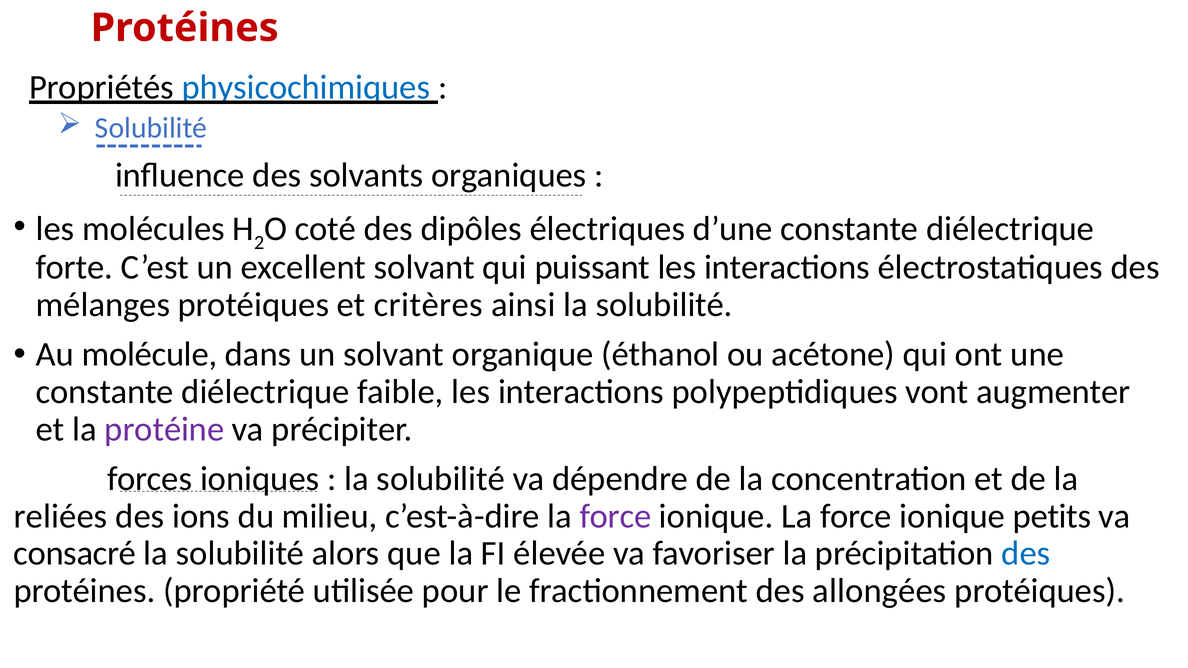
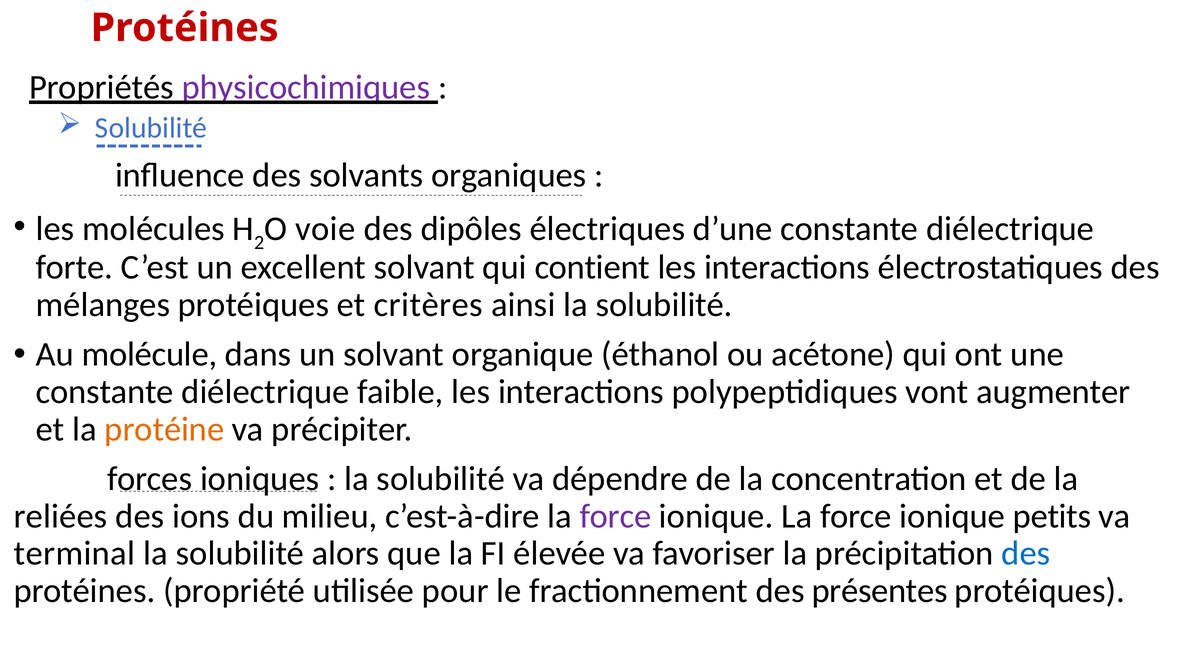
physicochimiques colour: blue -> purple
coté: coté -> voie
puissant: puissant -> contient
protéine colour: purple -> orange
consacré: consacré -> terminal
allongées: allongées -> présentes
